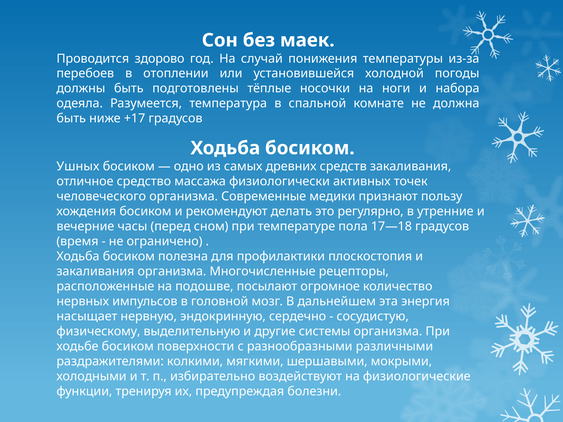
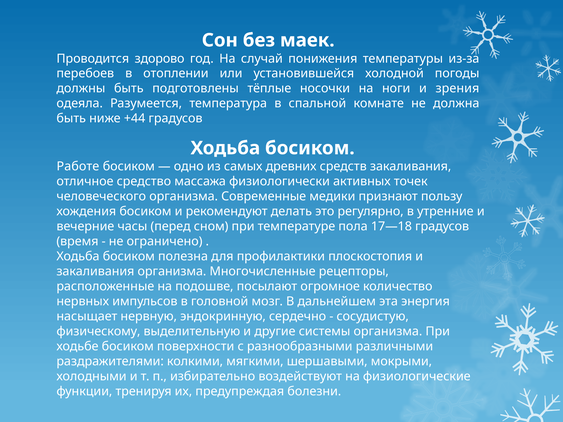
набора: набора -> зрения
+17: +17 -> +44
Ушных: Ушных -> Работе
